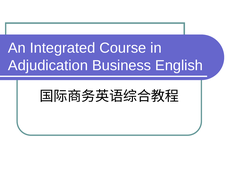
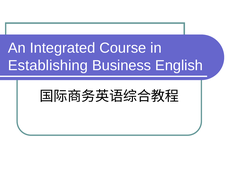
Adjudication: Adjudication -> Establishing
